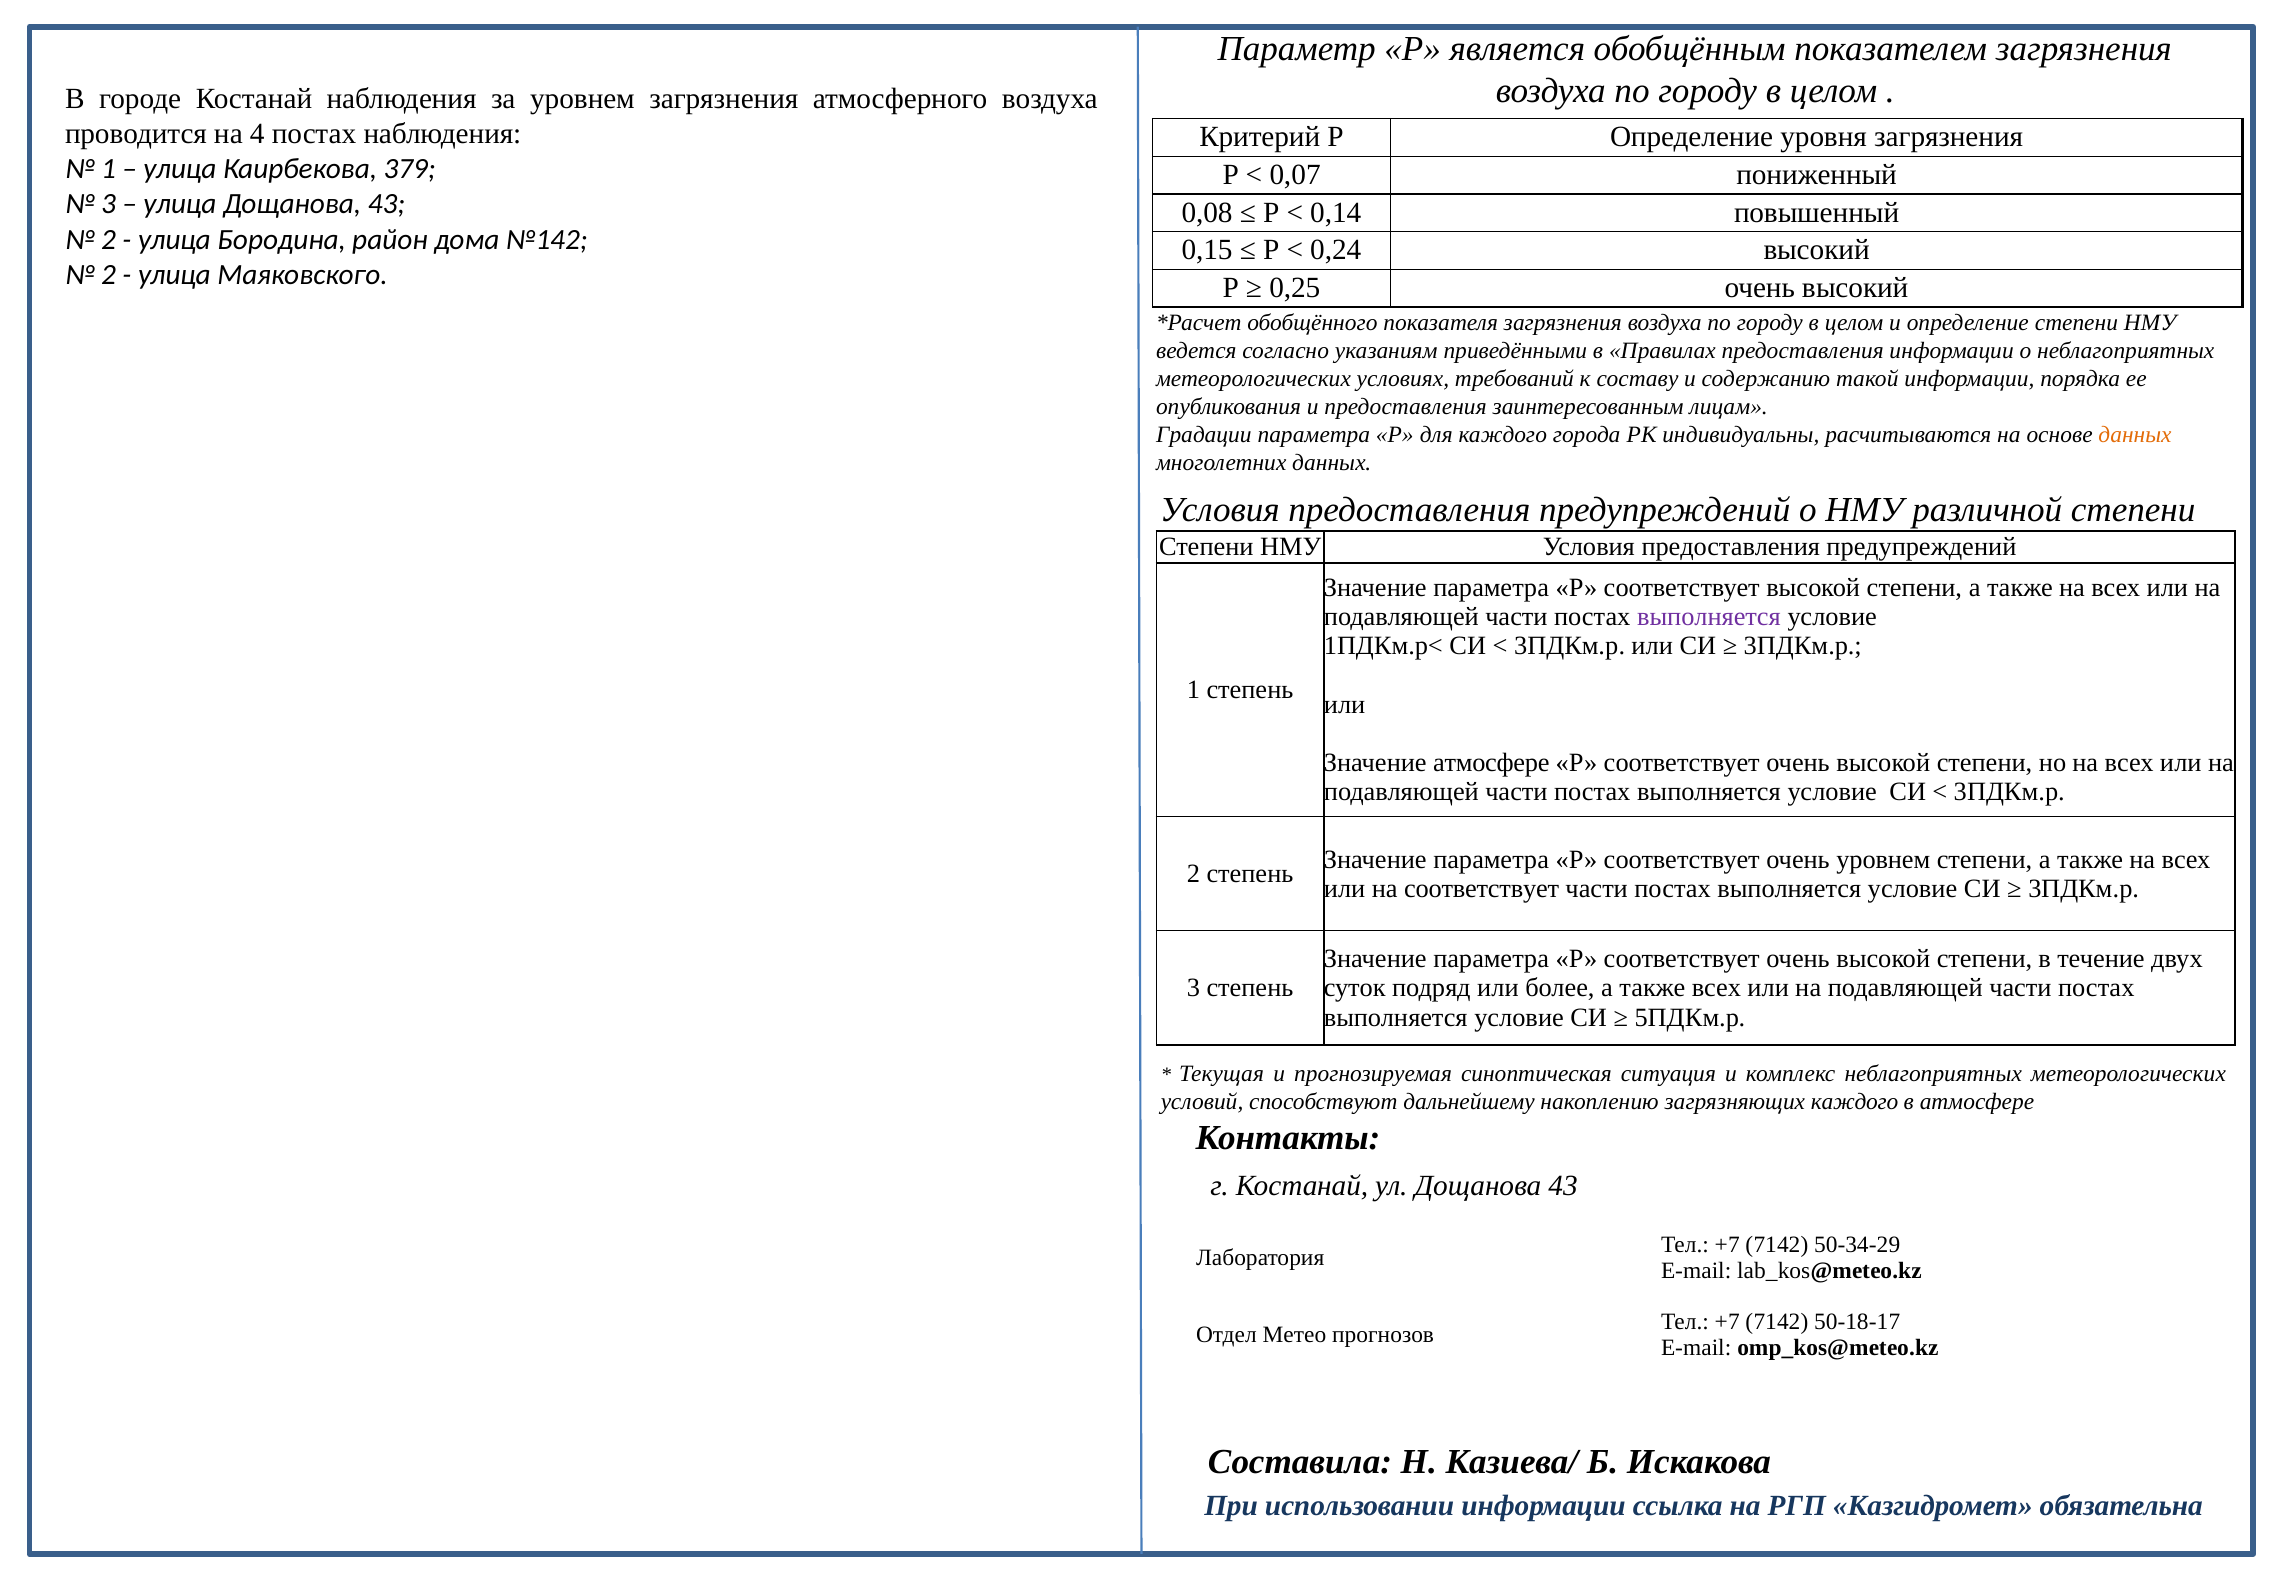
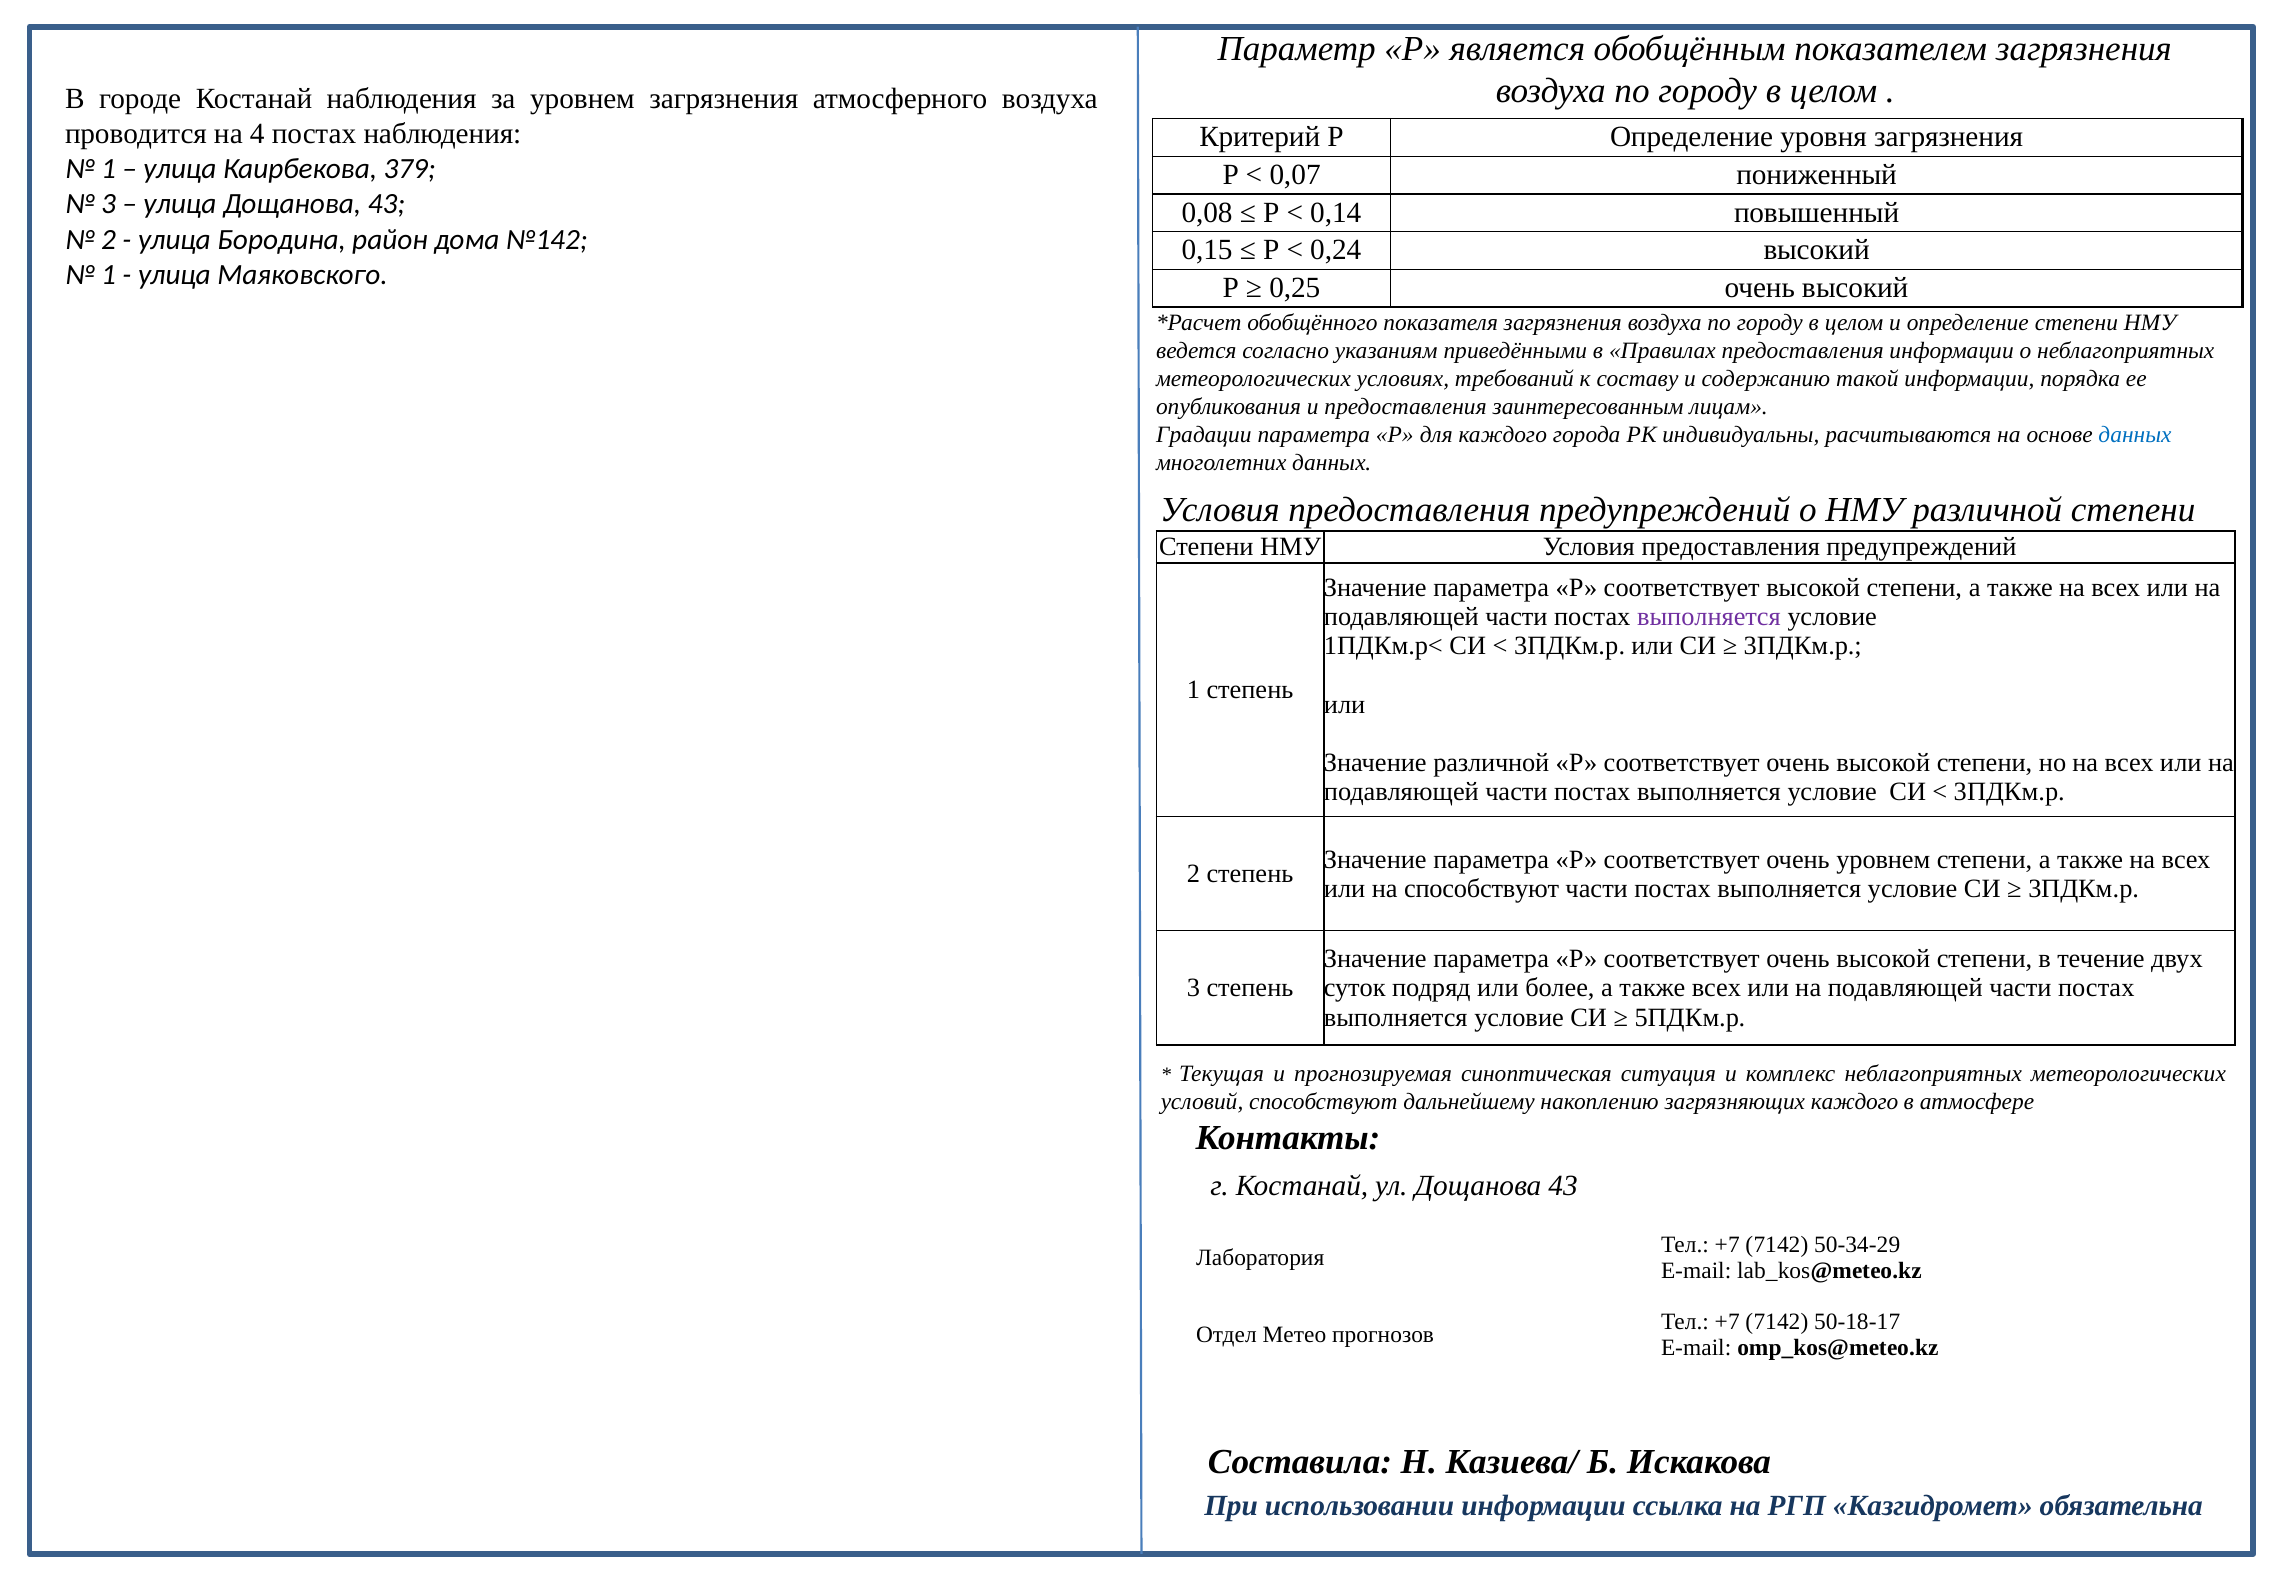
2 at (109, 274): 2 -> 1
данных at (2135, 435) colour: orange -> blue
Значение атмосфере: атмосфере -> различной
на соответствует: соответствует -> способствуют
